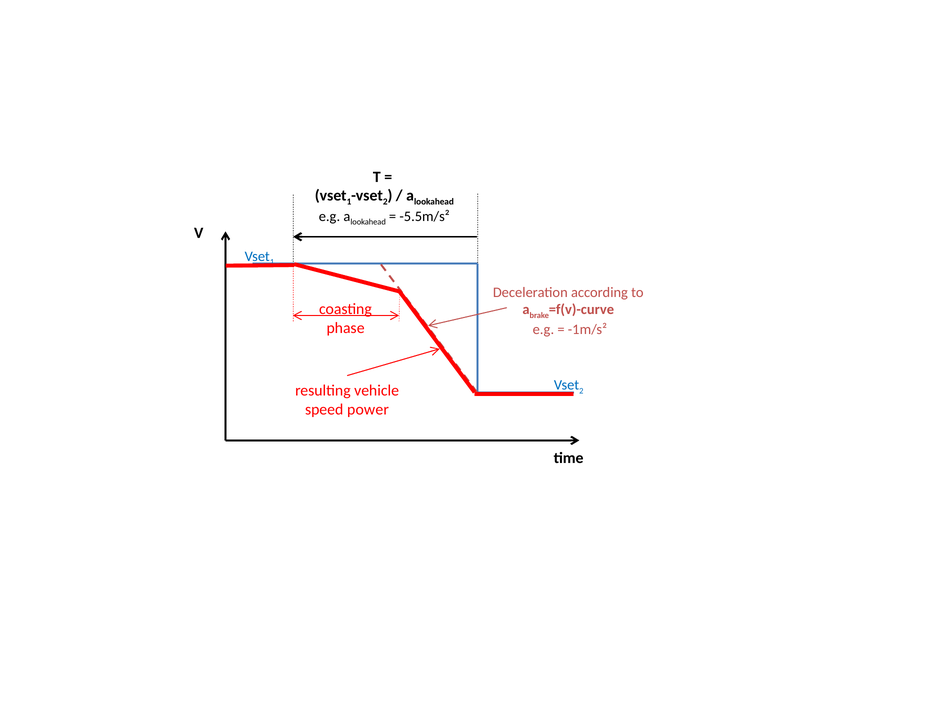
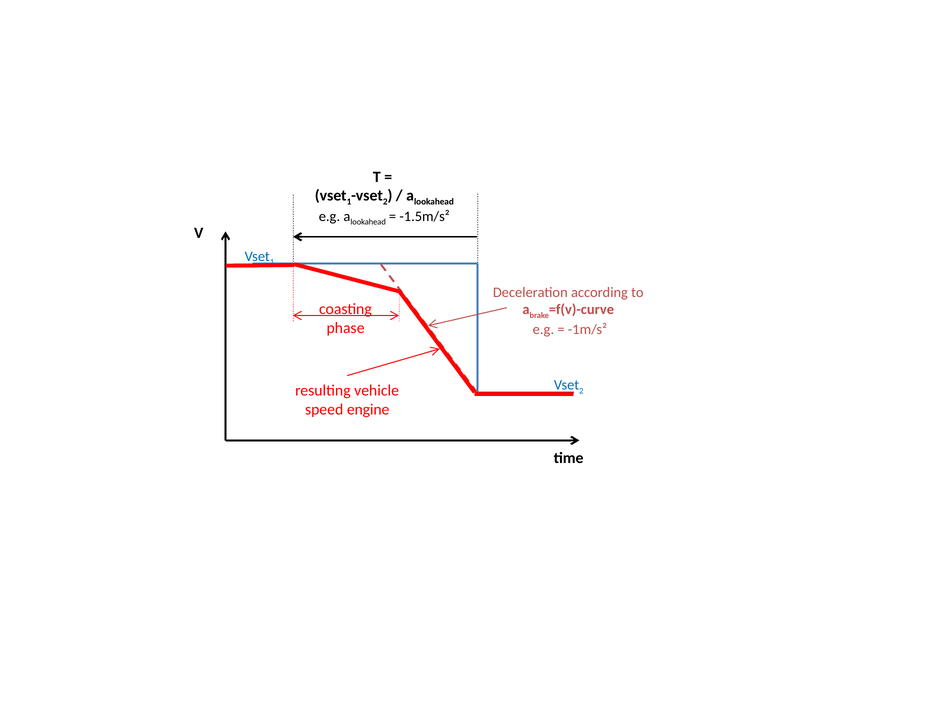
-5.5m/s²: -5.5m/s² -> -1.5m/s²
power: power -> engine
